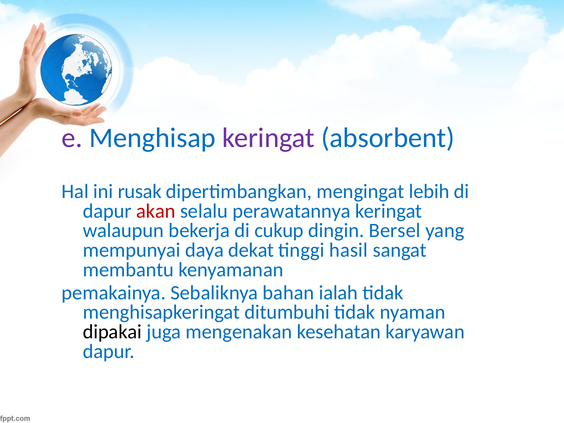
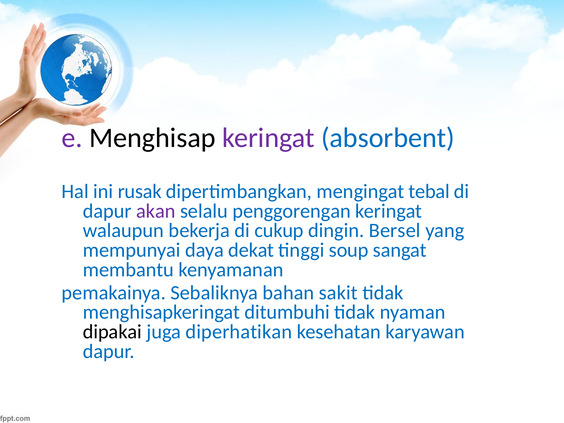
Menghisap colour: blue -> black
lebih: lebih -> tebal
akan colour: red -> purple
perawatannya: perawatannya -> penggorengan
hasil: hasil -> soup
ialah: ialah -> sakit
mengenakan: mengenakan -> diperhatikan
